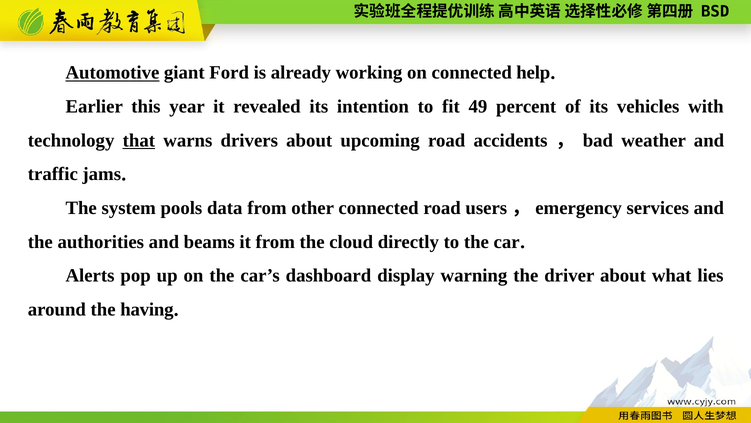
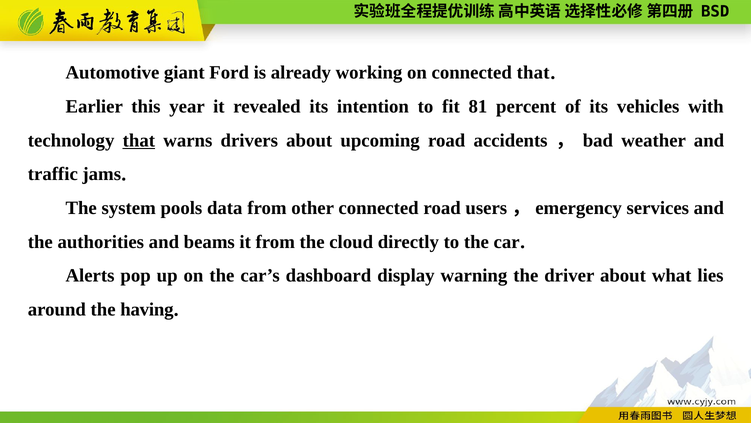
Automotive underline: present -> none
connected help: help -> that
49: 49 -> 81
